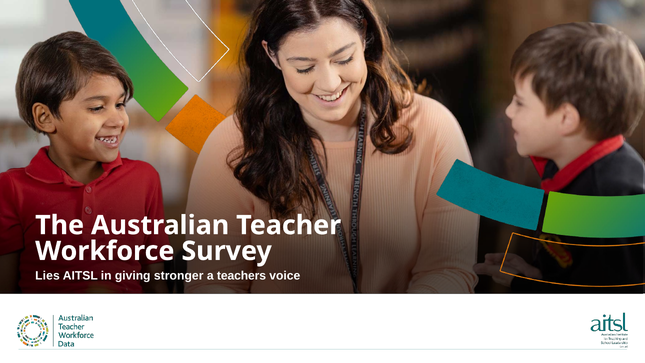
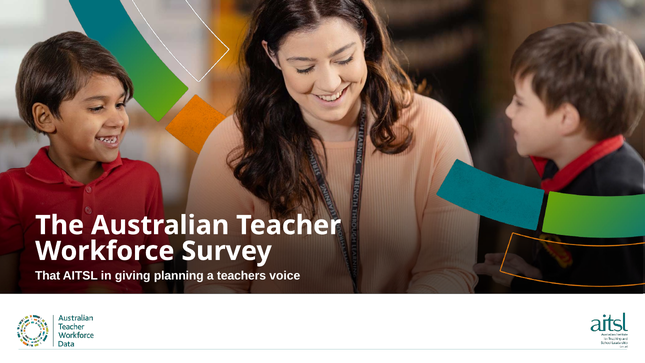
Lies: Lies -> That
stronger: stronger -> planning
